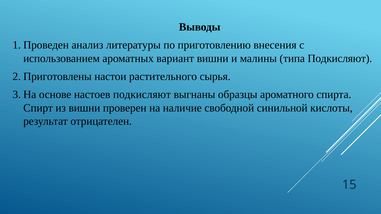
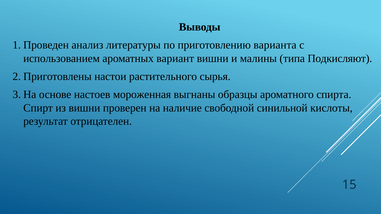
внесения: внесения -> варианта
настоев подкисляют: подкисляют -> мороженная
